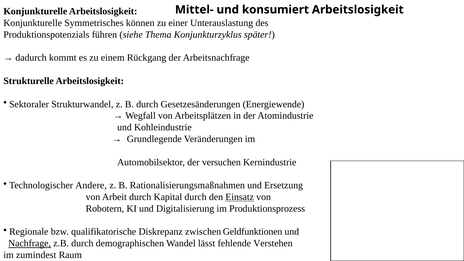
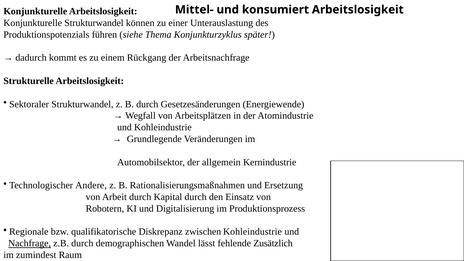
Konjunkturelle Symmetrisches: Symmetrisches -> Strukturwandel
versuchen: versuchen -> allgemein
Einsatz underline: present -> none
zwischen Geldfunktionen: Geldfunktionen -> Kohleindustrie
Verstehen: Verstehen -> Zusätzlich
